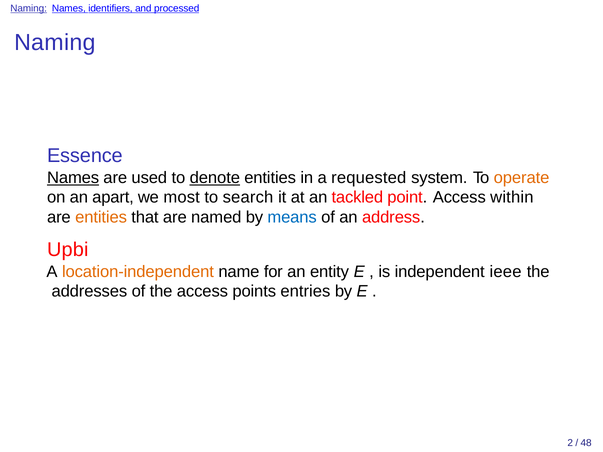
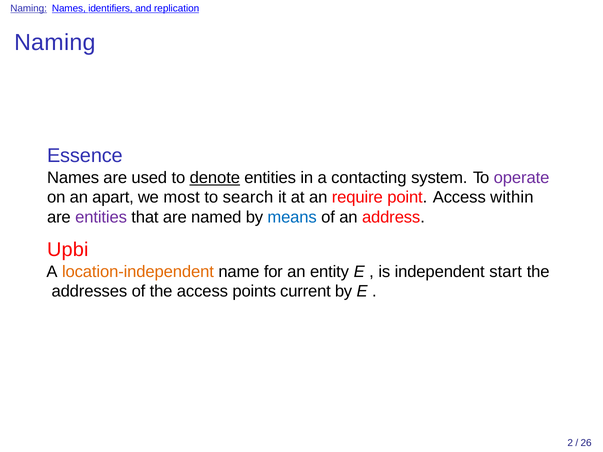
processed: processed -> replication
Names at (73, 178) underline: present -> none
requested: requested -> contacting
operate colour: orange -> purple
tackled: tackled -> require
entities at (101, 218) colour: orange -> purple
ieee: ieee -> start
entries: entries -> current
48: 48 -> 26
